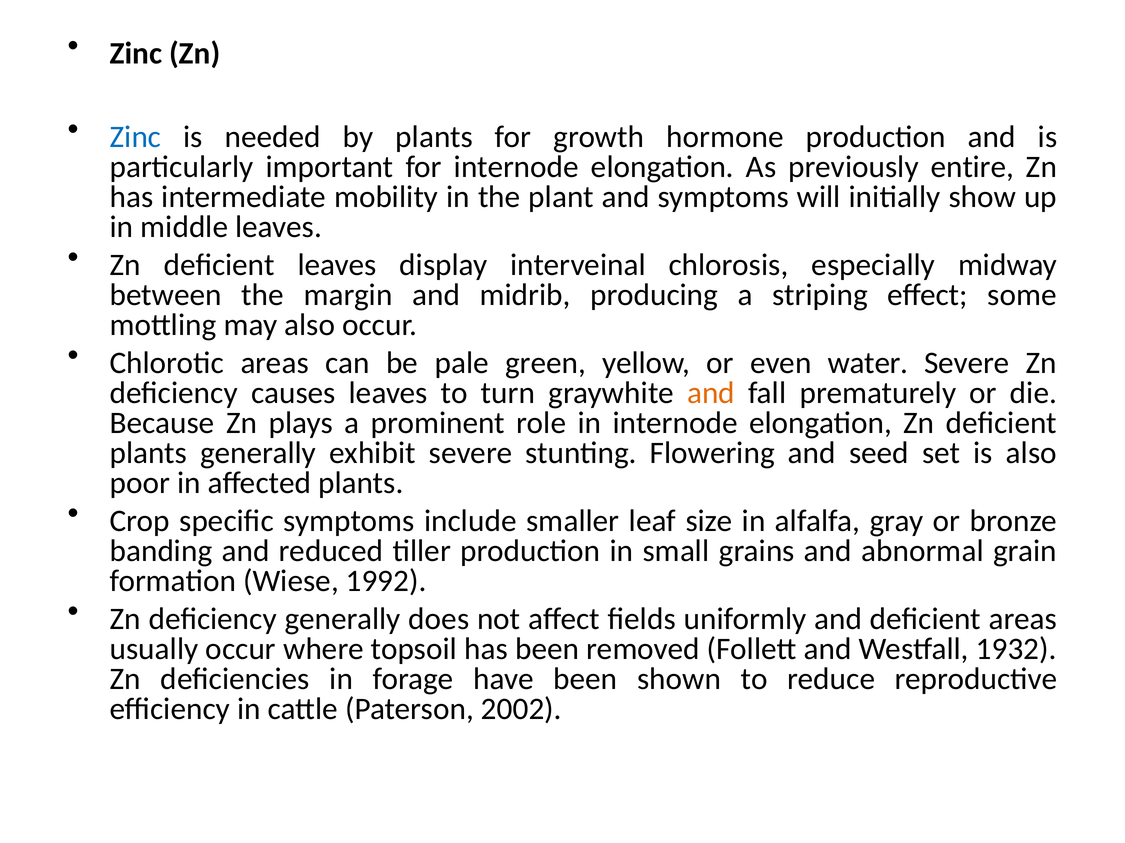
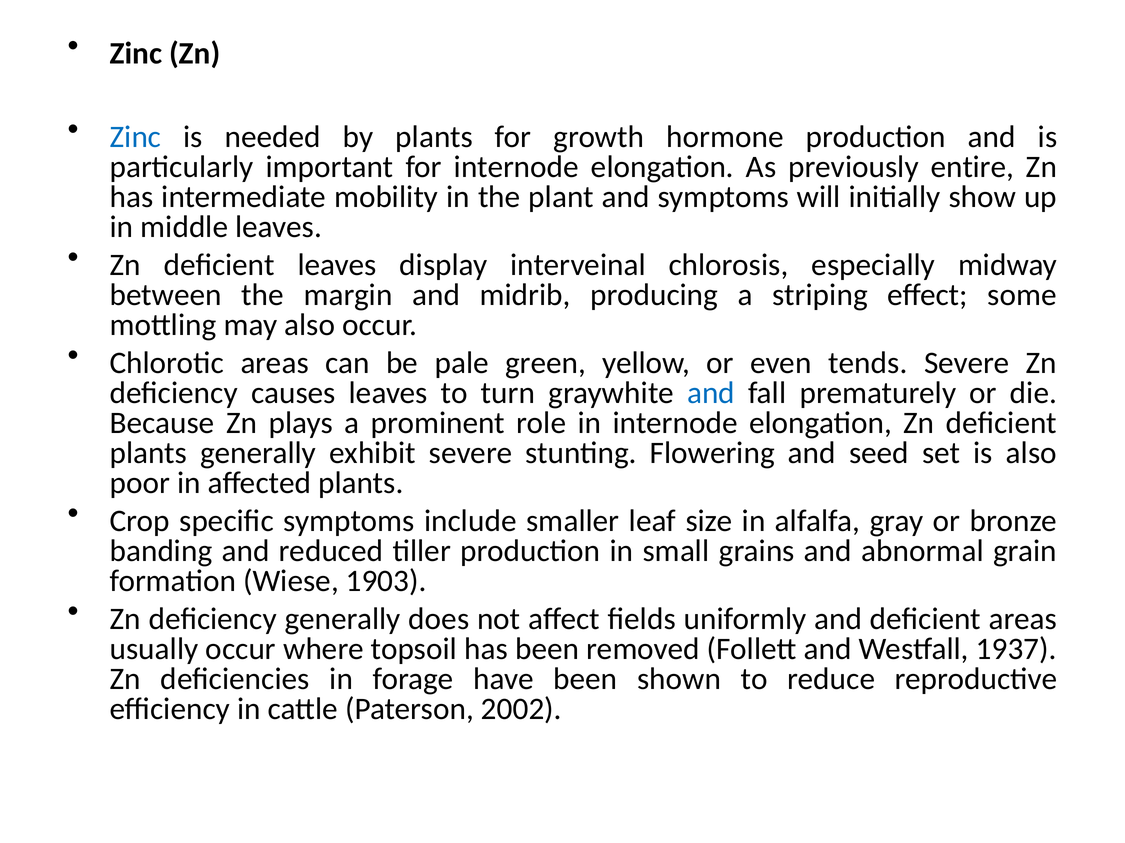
water: water -> tends
and at (711, 393) colour: orange -> blue
1992: 1992 -> 1903
1932: 1932 -> 1937
